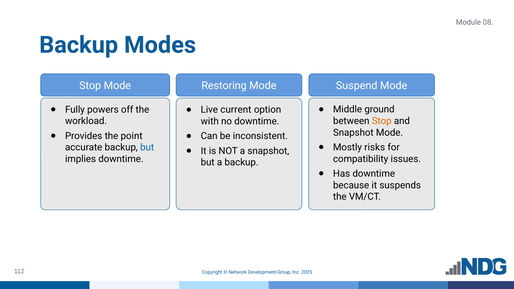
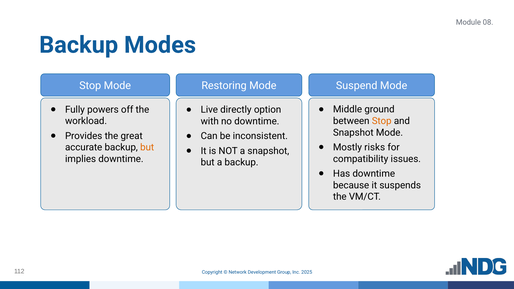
current: current -> directly
point: point -> great
but at (147, 147) colour: blue -> orange
